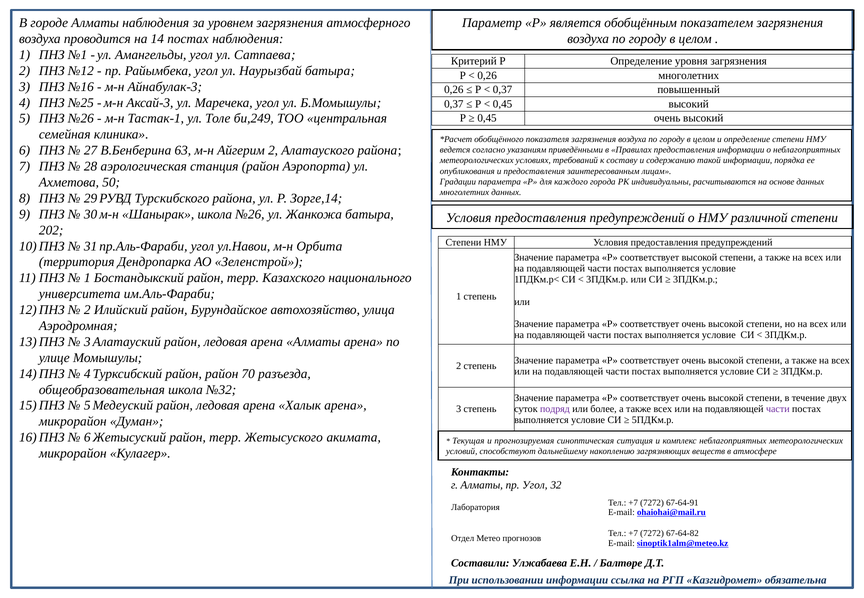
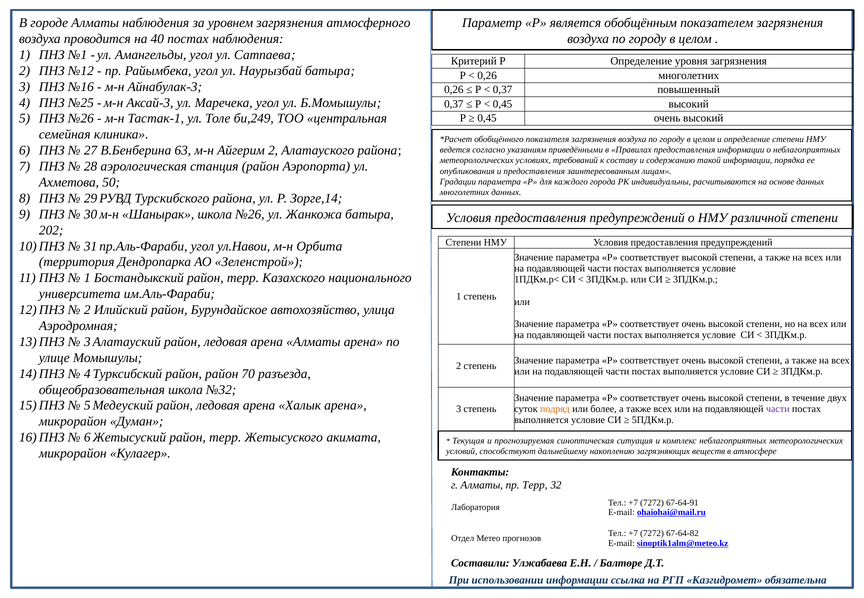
14: 14 -> 40
подряд colour: purple -> orange
пр Угол: Угол -> Терр
